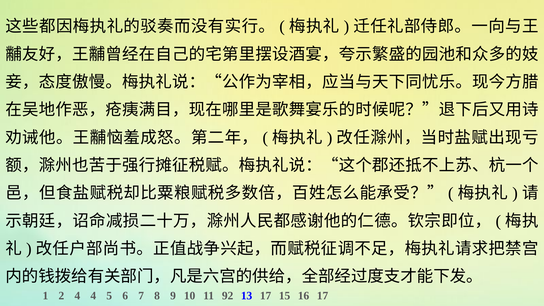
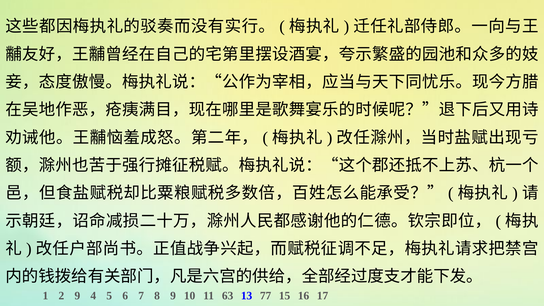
2 4: 4 -> 9
92: 92 -> 63
13 17: 17 -> 77
